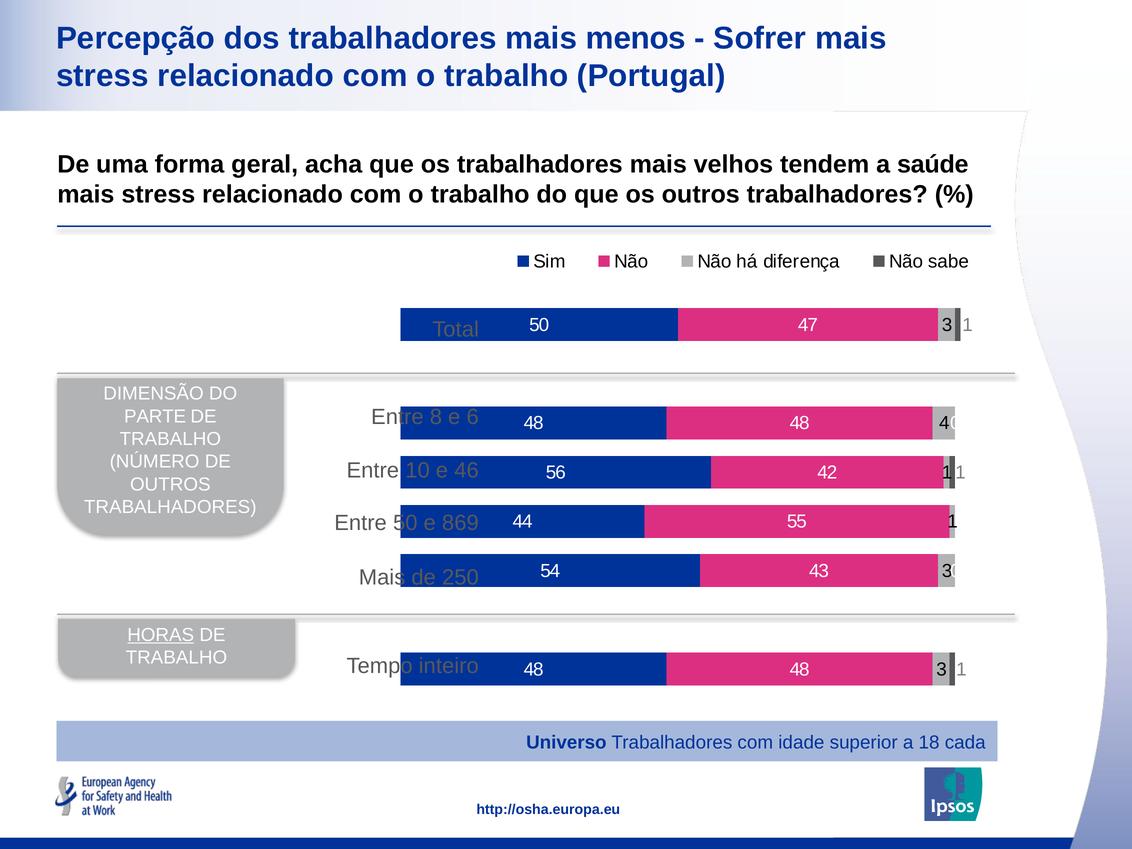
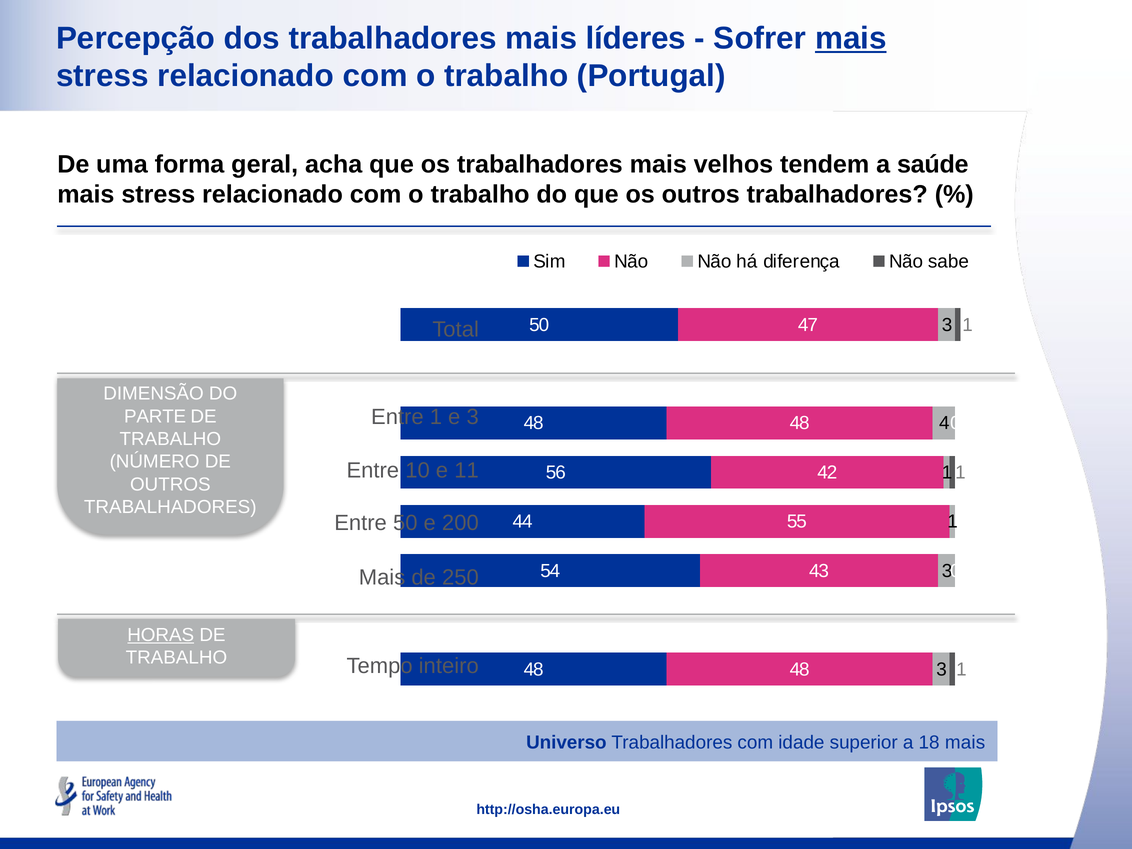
menos: menos -> líderes
mais at (851, 38) underline: none -> present
Entre 8: 8 -> 1
e 6: 6 -> 3
46: 46 -> 11
869: 869 -> 200
18 cada: cada -> mais
